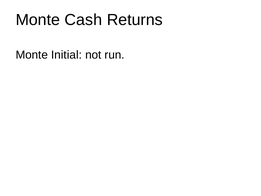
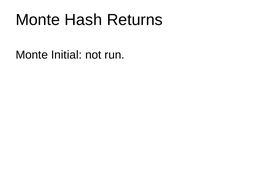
Cash: Cash -> Hash
